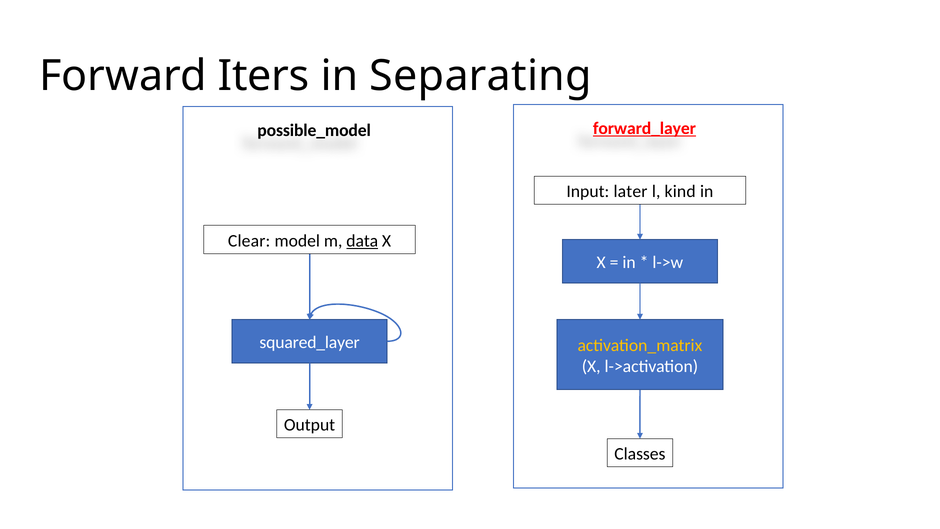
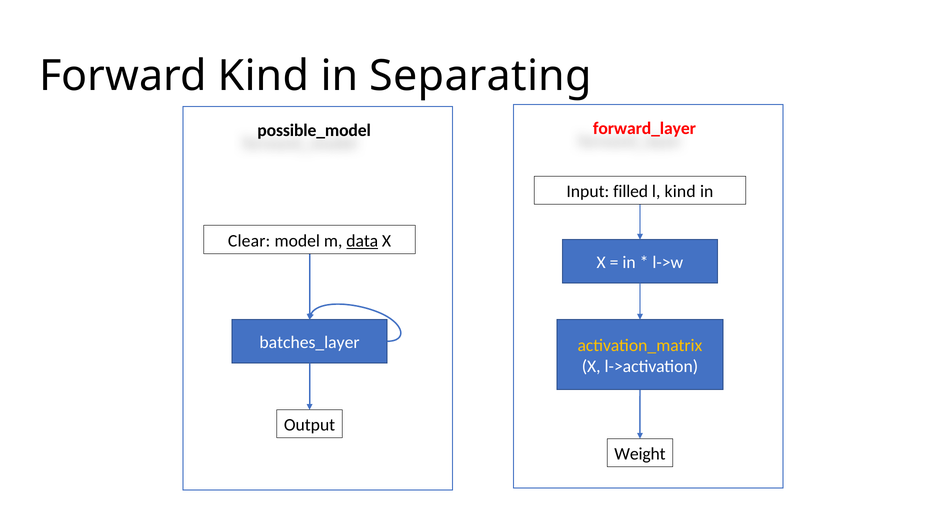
Forward Iters: Iters -> Kind
forward_layer underline: present -> none
later: later -> filled
squared_layer: squared_layer -> batches_layer
Classes: Classes -> Weight
